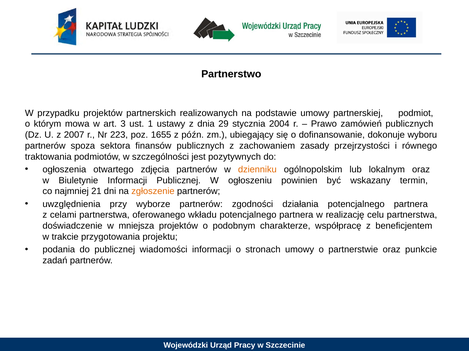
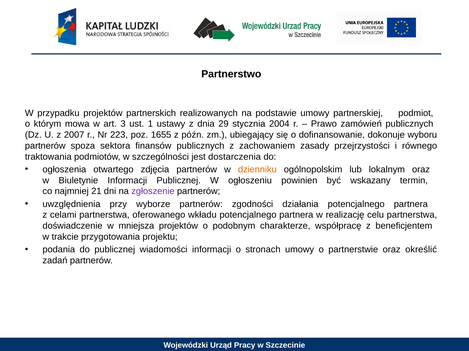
pozytywnych: pozytywnych -> dostarczenia
zgłoszenie colour: orange -> purple
punkcie: punkcie -> określić
